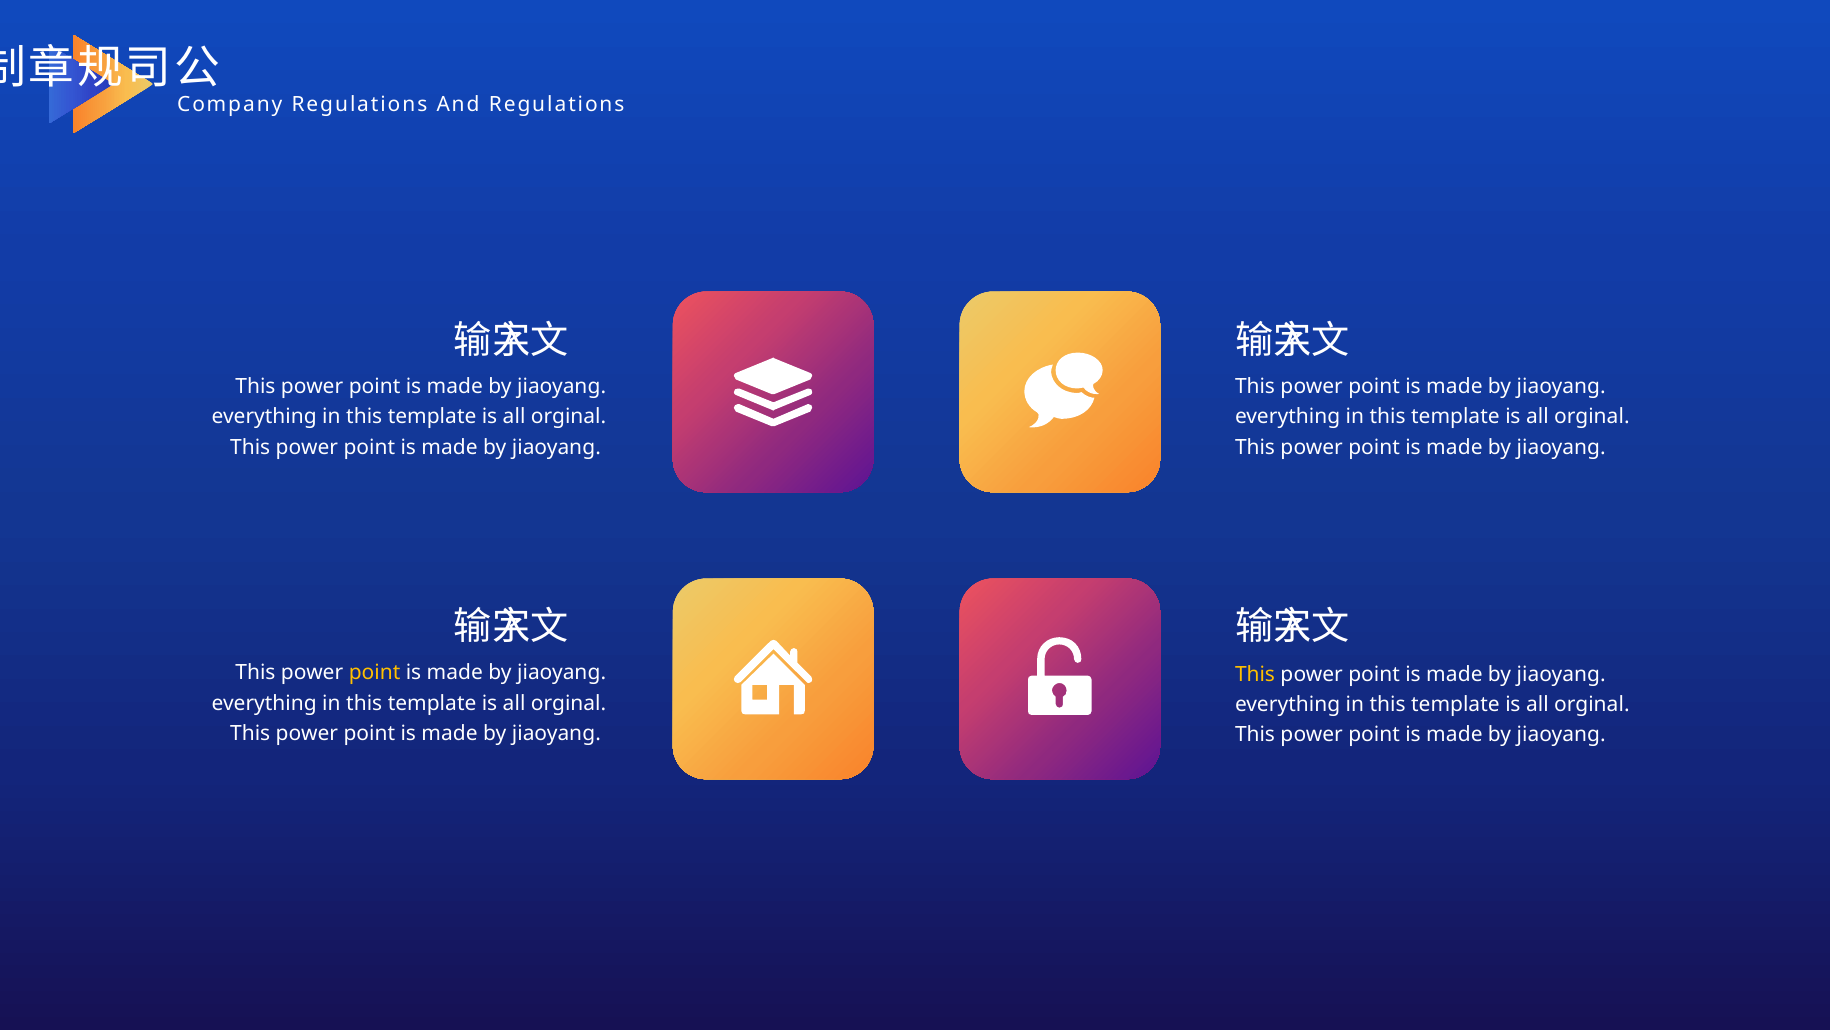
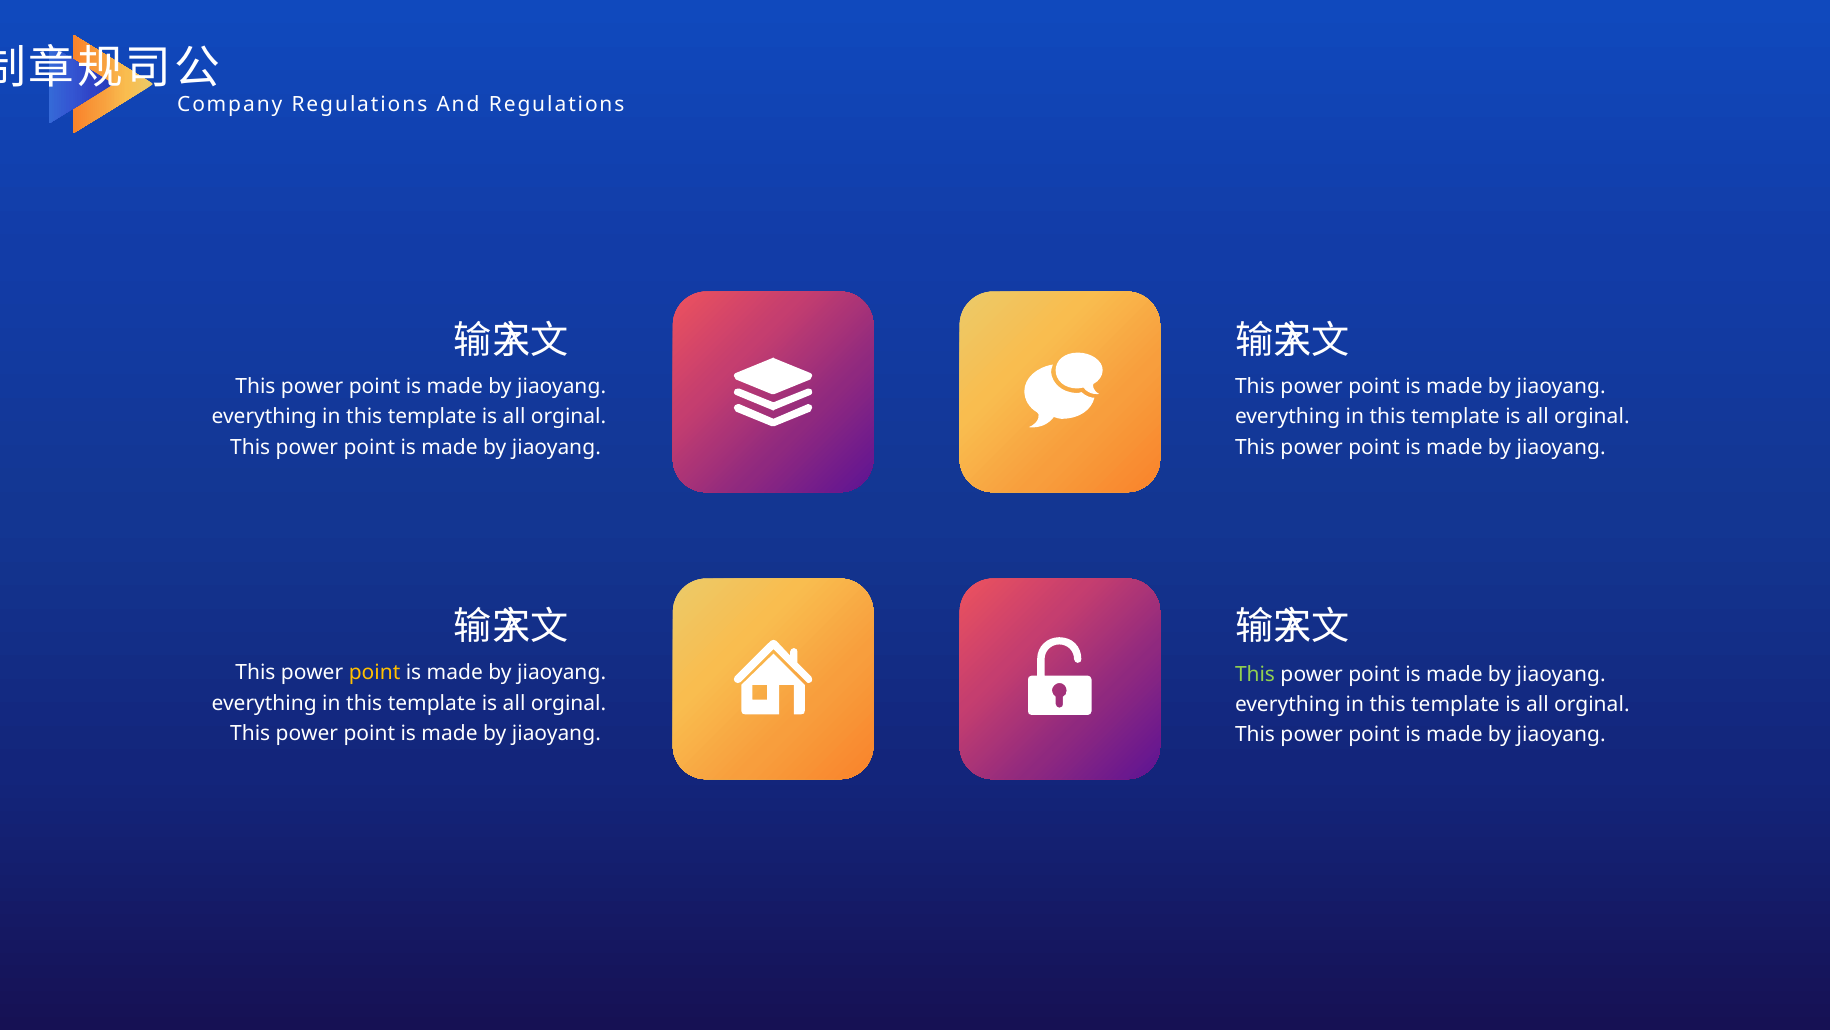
This at (1255, 674) colour: yellow -> light green
